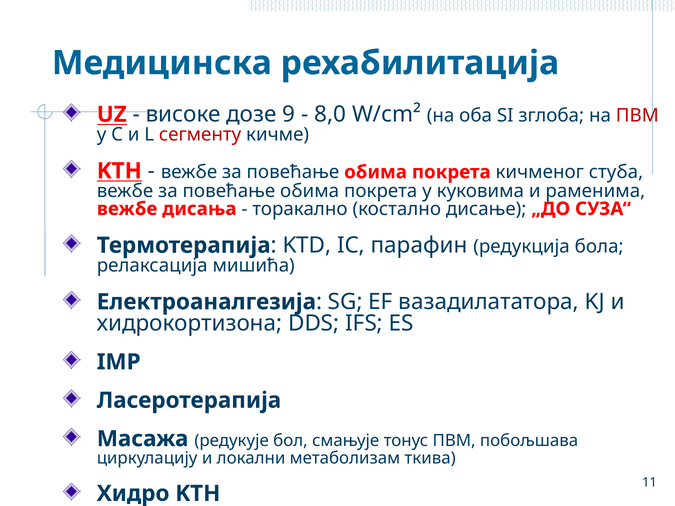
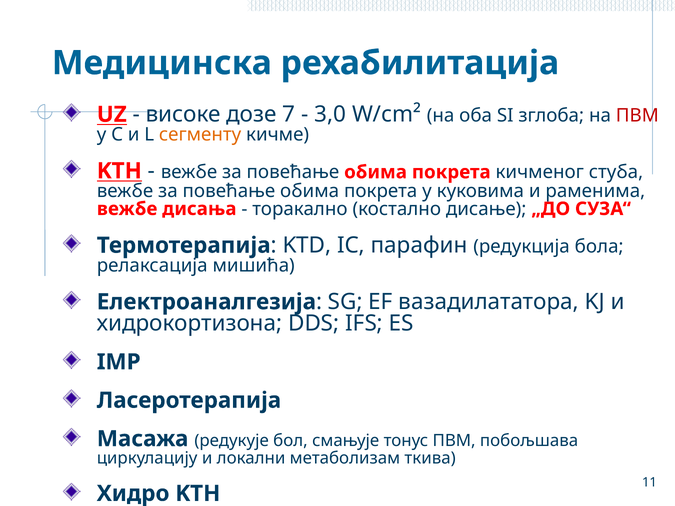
9: 9 -> 7
8,0: 8,0 -> 3,0
сегменту colour: red -> orange
